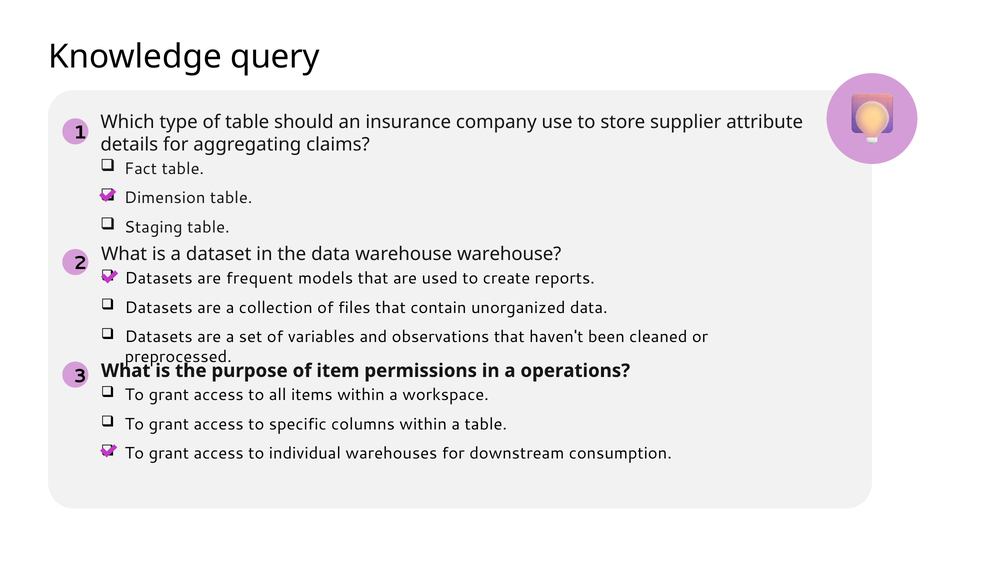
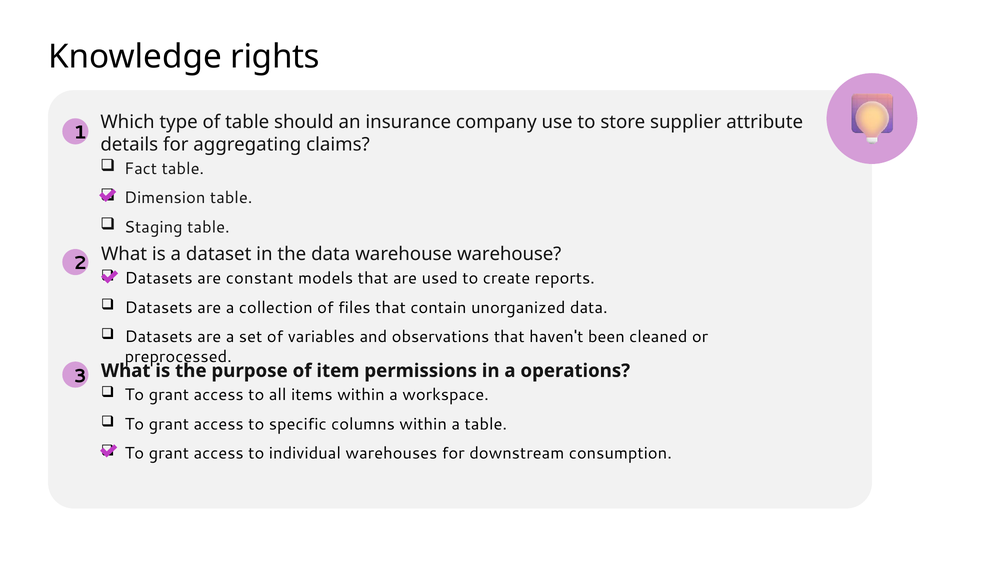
query: query -> rights
frequent: frequent -> constant
